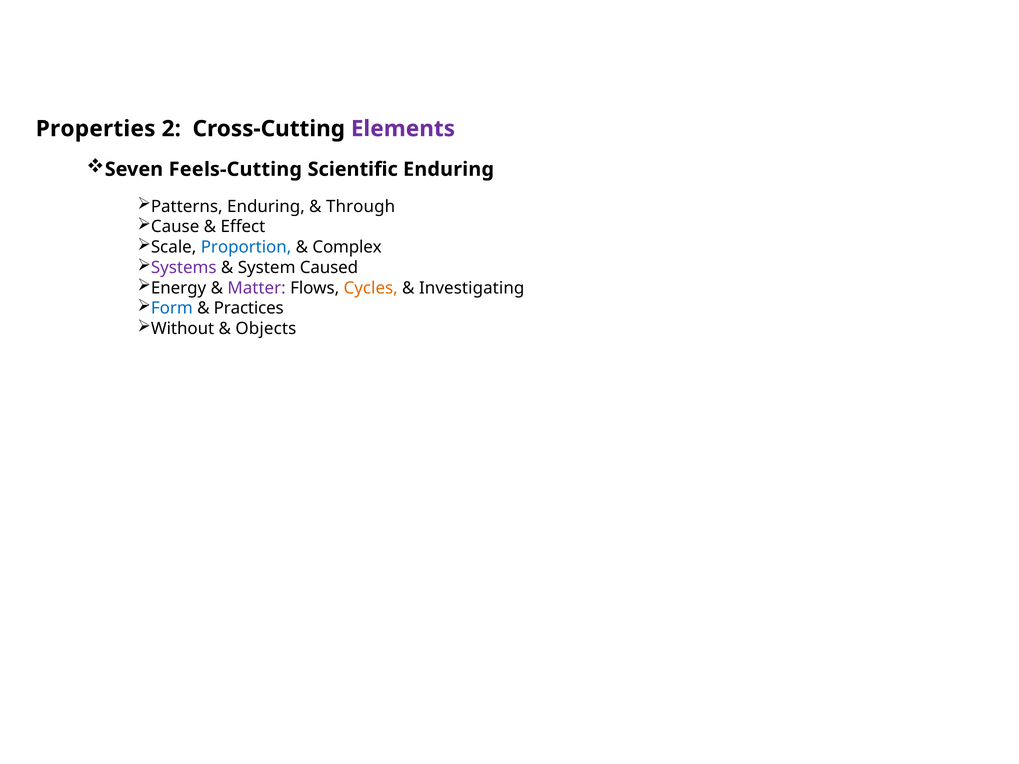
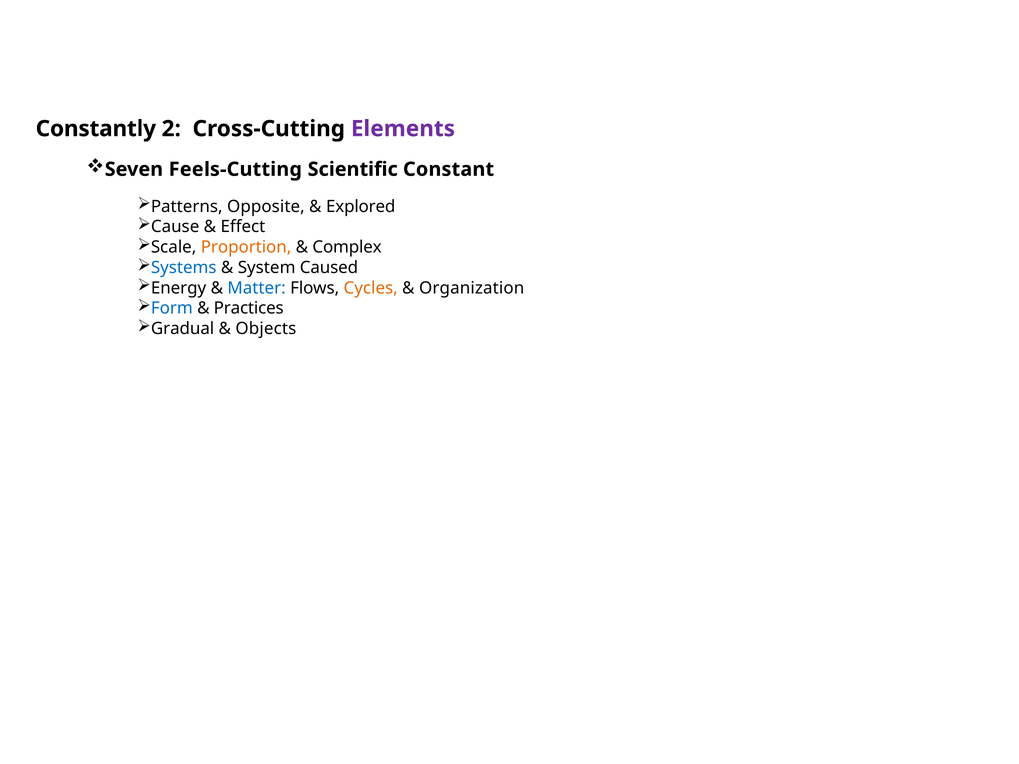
Properties: Properties -> Constantly
Scientific Enduring: Enduring -> Constant
Patterns Enduring: Enduring -> Opposite
Through: Through -> Explored
Proportion colour: blue -> orange
Systems colour: purple -> blue
Matter colour: purple -> blue
Investigating: Investigating -> Organization
Without: Without -> Gradual
